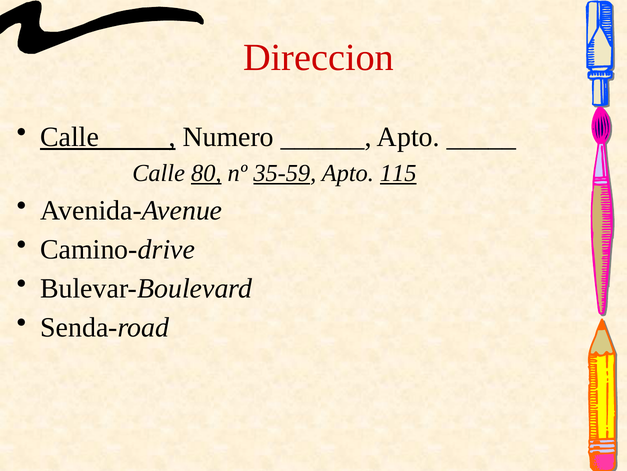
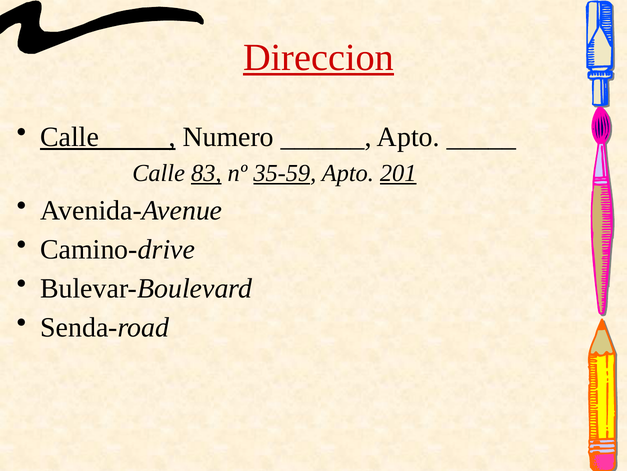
Direccion underline: none -> present
80: 80 -> 83
115: 115 -> 201
